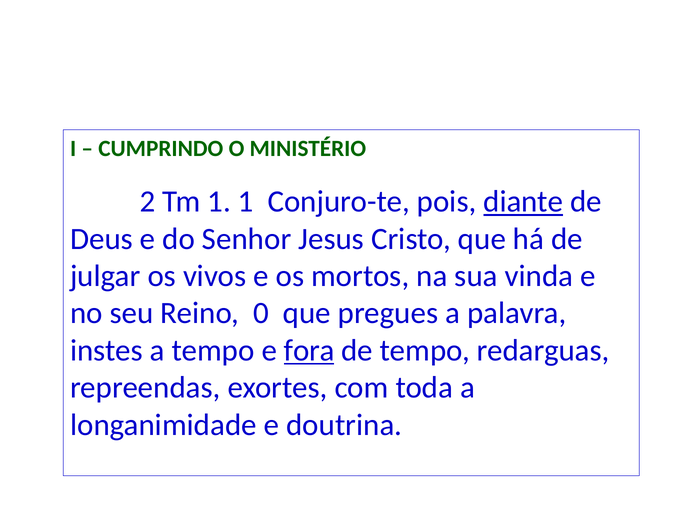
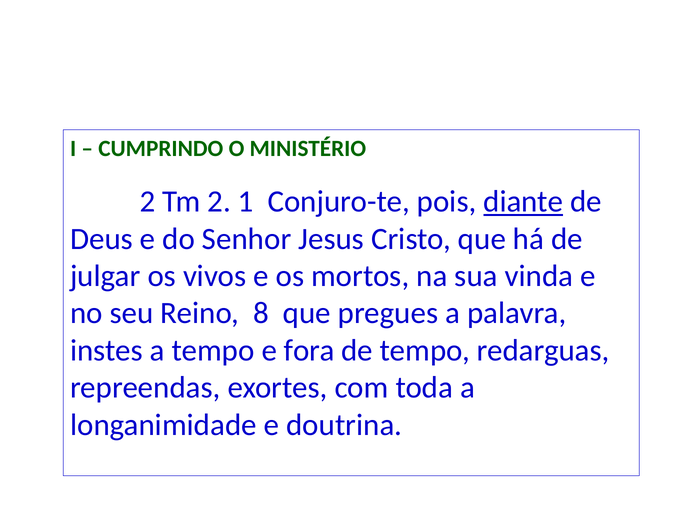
Tm 1: 1 -> 2
0: 0 -> 8
fora underline: present -> none
